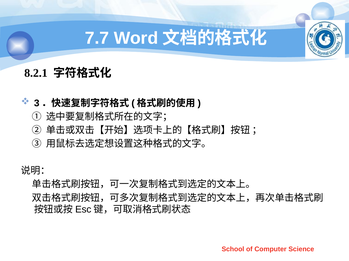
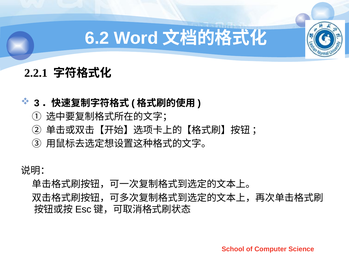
7.7: 7.7 -> 6.2
8.2.1: 8.2.1 -> 2.2.1
